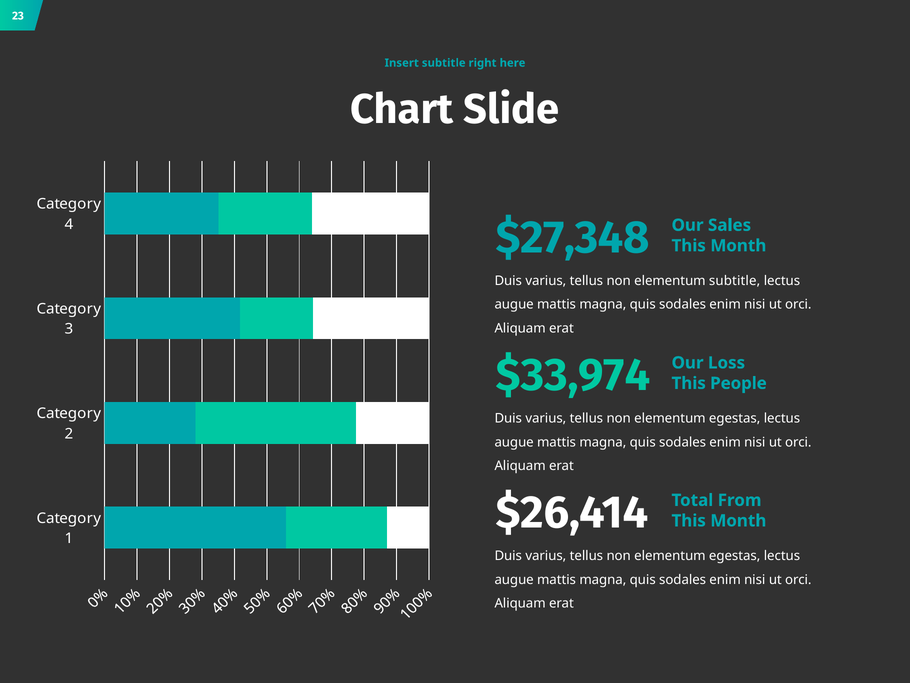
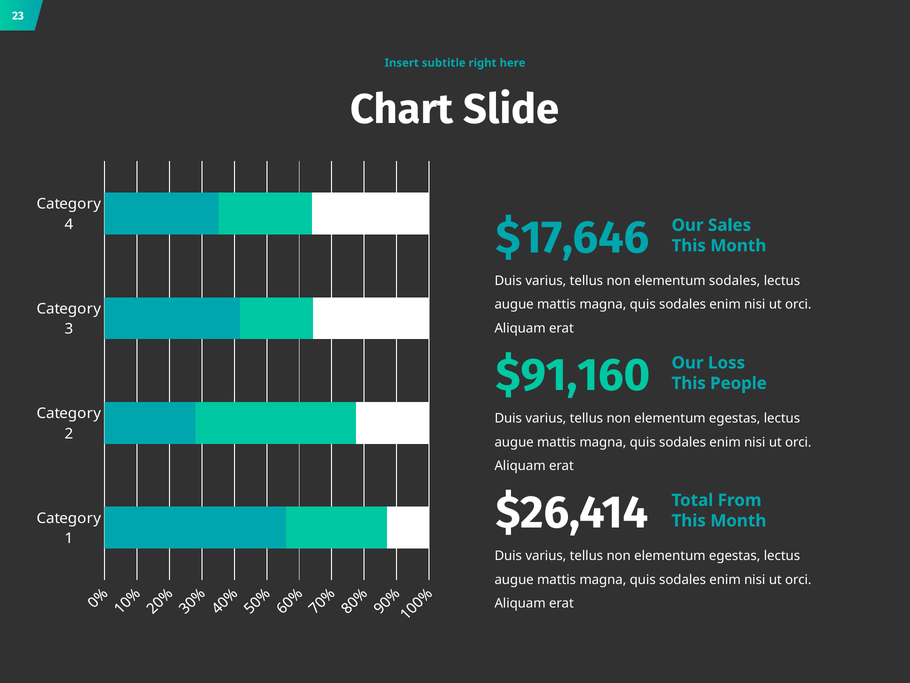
$27,348: $27,348 -> $17,646
elementum subtitle: subtitle -> sodales
$33,974: $33,974 -> $91,160
